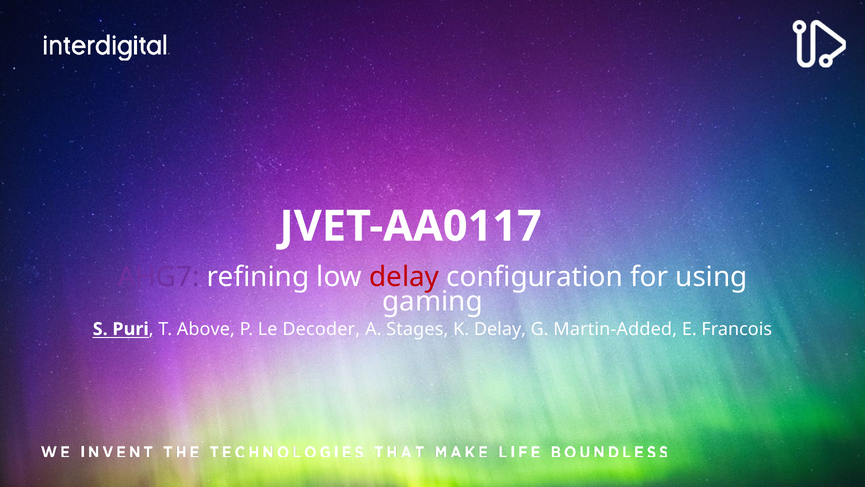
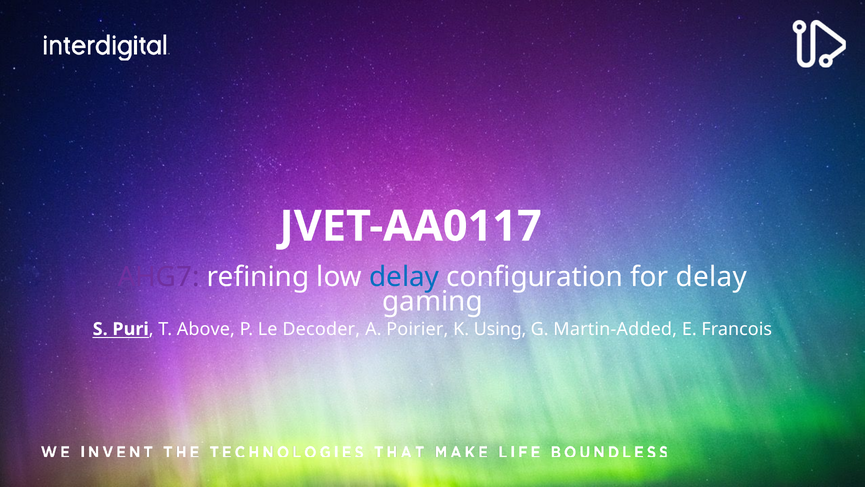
delay at (404, 277) colour: red -> blue
for using: using -> delay
Stages: Stages -> Poirier
K Delay: Delay -> Using
